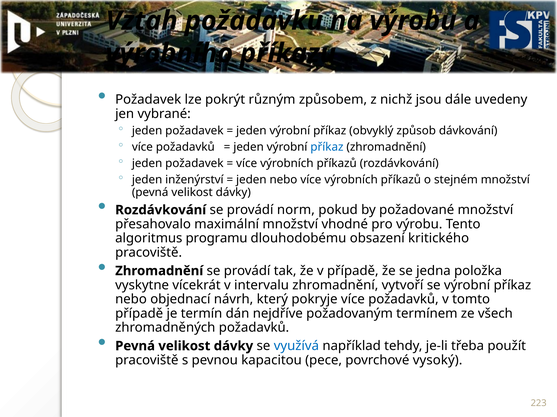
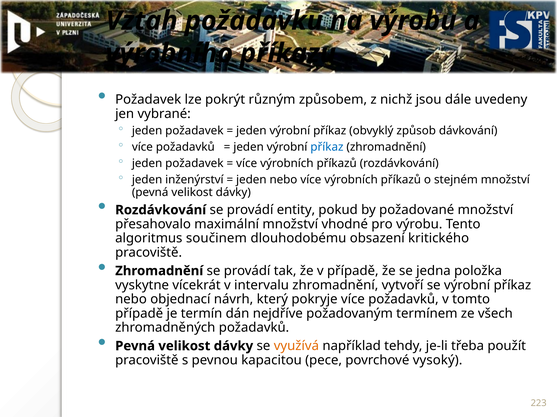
norm: norm -> entity
programu: programu -> součinem
využívá colour: blue -> orange
